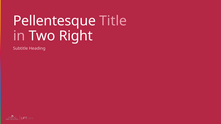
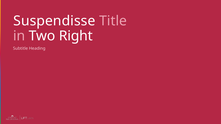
Pellentesque: Pellentesque -> Suspendisse
